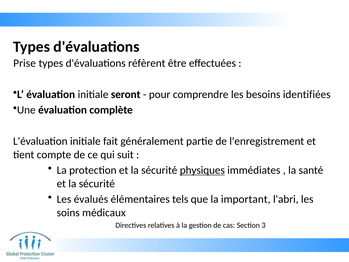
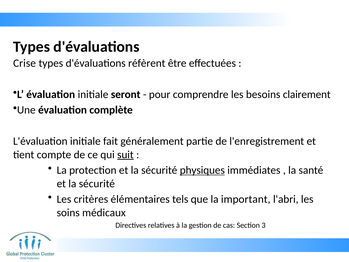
Prise: Prise -> Crise
identifiées: identifiées -> clairement
suit underline: none -> present
évalués: évalués -> critères
